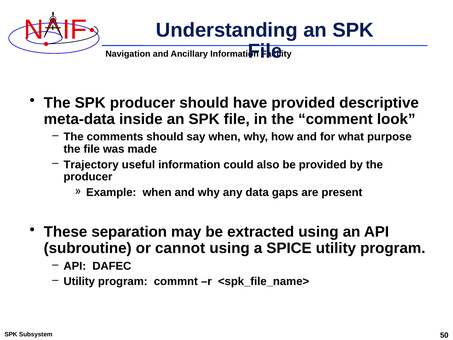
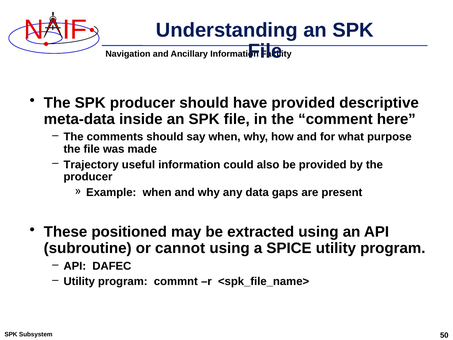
look: look -> here
separation: separation -> positioned
